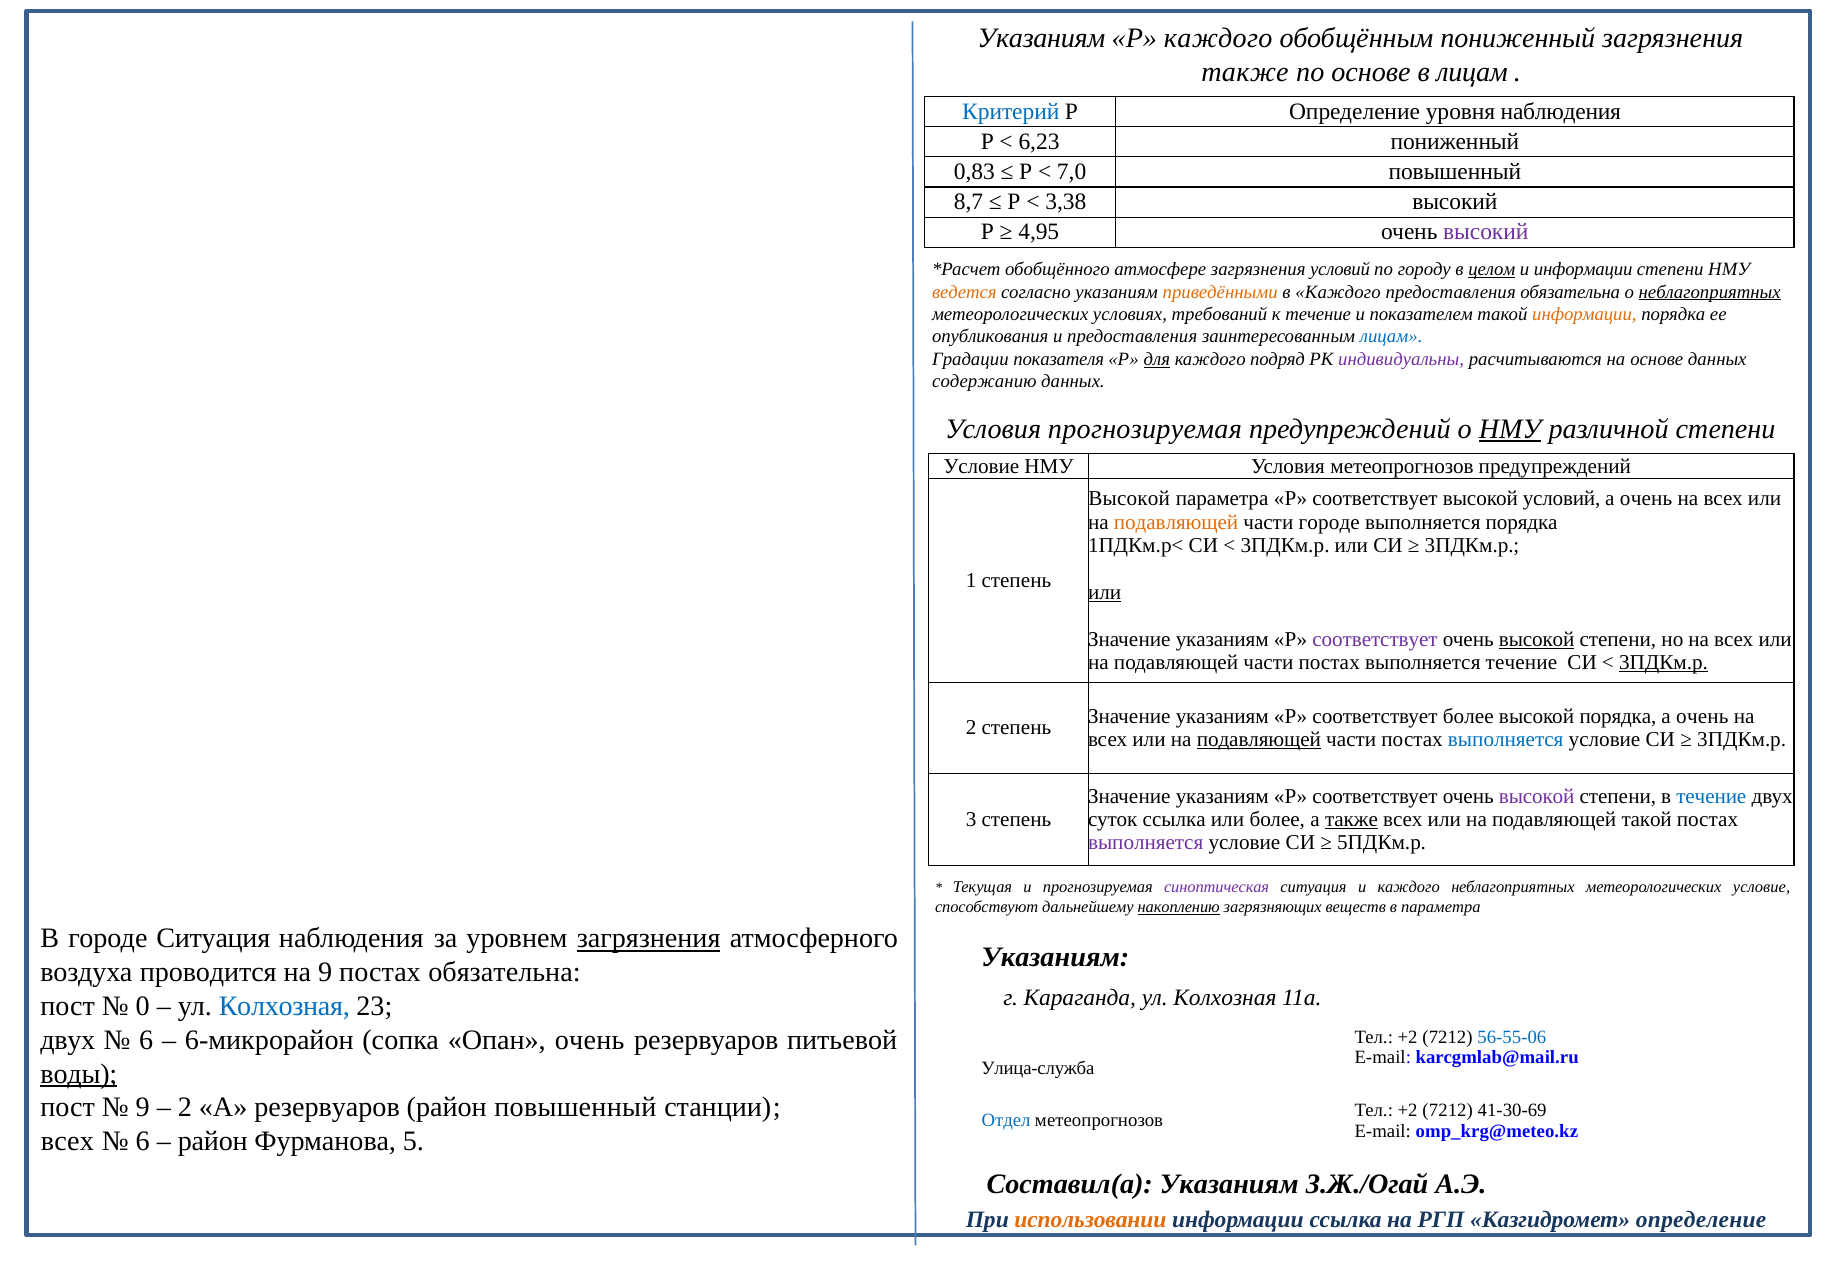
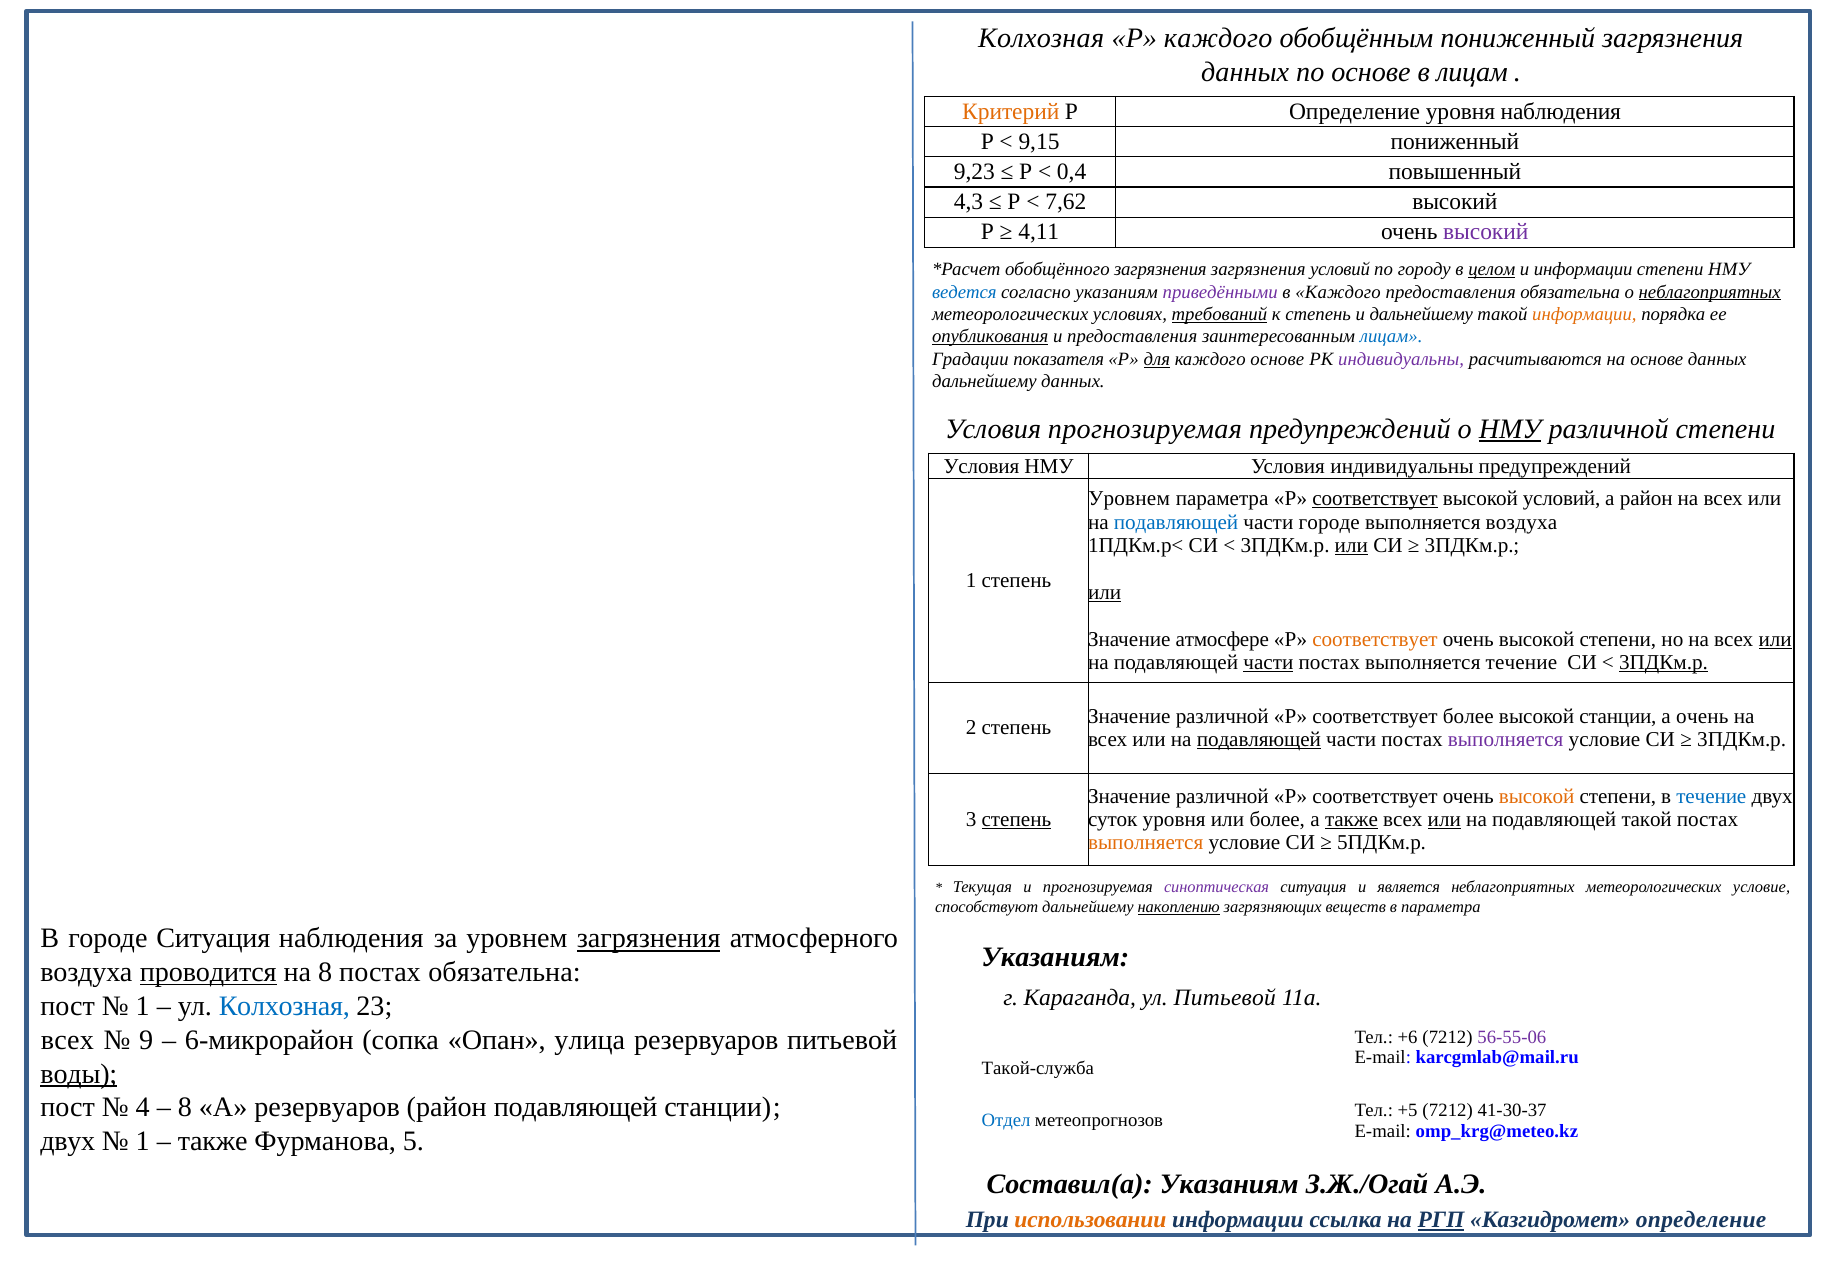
Указаниям at (1041, 38): Указаниям -> Колхозная
также at (1245, 72): также -> данных
Критерий colour: blue -> orange
6,23: 6,23 -> 9,15
0,83: 0,83 -> 9,23
7,0: 7,0 -> 0,4
8,7: 8,7 -> 4,3
3,38: 3,38 -> 7,62
4,95: 4,95 -> 4,11
обобщённого атмосфере: атмосфере -> загрязнения
ведется colour: orange -> blue
приведёнными colour: orange -> purple
требований underline: none -> present
к течение: течение -> степень
и показателем: показателем -> дальнейшему
опубликования underline: none -> present
каждого подряд: подряд -> основе
содержанию at (984, 382): содержанию -> дальнейшему
Условие at (981, 466): Условие -> Условия
Условия метеопрогнозов: метеопрогнозов -> индивидуальны
Высокой at (1129, 499): Высокой -> Уровнем
соответствует at (1375, 499) underline: none -> present
очень at (1646, 499): очень -> район
подавляющей at (1176, 522) colour: orange -> blue
выполняется порядка: порядка -> воздуха
или at (1351, 546) underline: none -> present
указаниям at (1222, 639): указаниям -> атмосфере
соответствует at (1375, 639) colour: purple -> orange
высокой at (1537, 639) underline: present -> none
или at (1775, 639) underline: none -> present
части at (1268, 663) underline: none -> present
указаниям at (1222, 717): указаниям -> различной
высокой порядка: порядка -> станции
выполняется at (1506, 740) colour: blue -> purple
указаниям at (1222, 796): указаниям -> различной
высокой at (1537, 796) colour: purple -> orange
степень at (1016, 820) underline: none -> present
суток ссылка: ссылка -> уровня
или at (1444, 820) underline: none -> present
выполняется at (1146, 843) colour: purple -> orange
и каждого: каждого -> является
проводится underline: none -> present
на 9: 9 -> 8
Караганда ул Колхозная: Колхозная -> Питьевой
0 at (143, 1007): 0 -> 1
двух at (68, 1040): двух -> всех
6 at (146, 1040): 6 -> 9
Опан очень: очень -> улица
+2 at (1408, 1037): +2 -> +6
56-55-06 colour: blue -> purple
Улица-служба: Улица-служба -> Такой-служба
9 at (143, 1108): 9 -> 4
2 at (185, 1108): 2 -> 8
район повышенный: повышенный -> подавляющей
+2 at (1408, 1111): +2 -> +5
41-30-69: 41-30-69 -> 41-30-37
всех at (67, 1142): всех -> двух
6 at (143, 1142): 6 -> 1
район at (213, 1142): район -> также
РГП underline: none -> present
